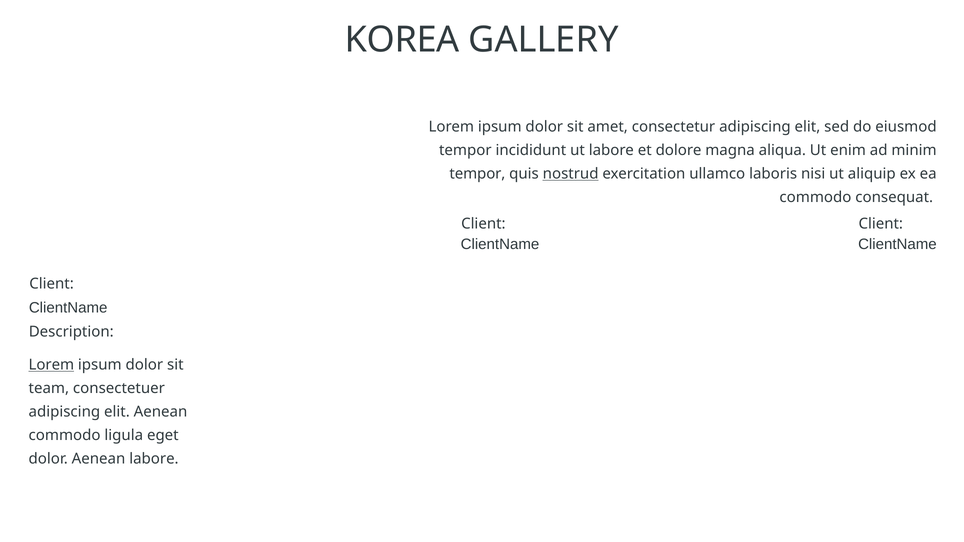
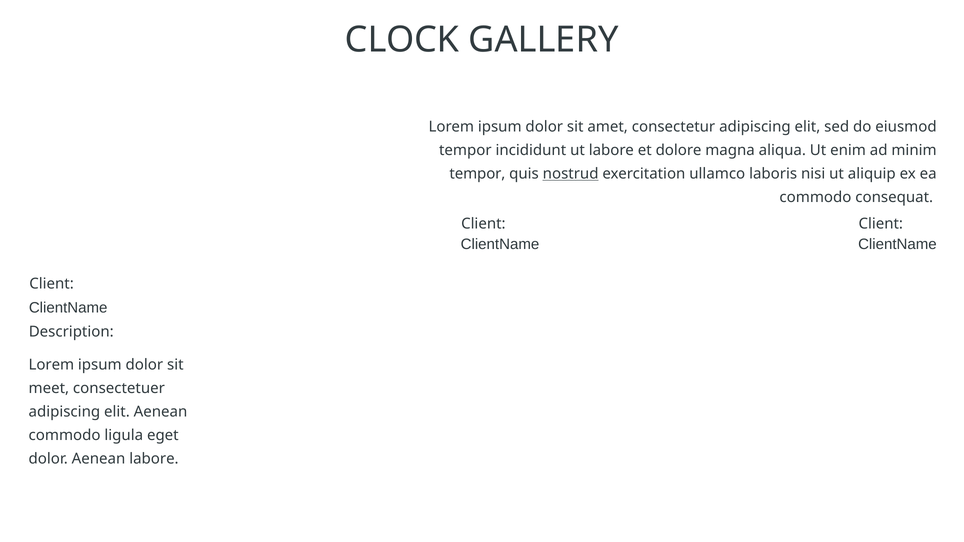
KOREA: KOREA -> CLOCK
Lorem at (51, 365) underline: present -> none
team: team -> meet
